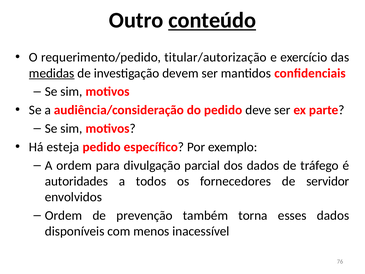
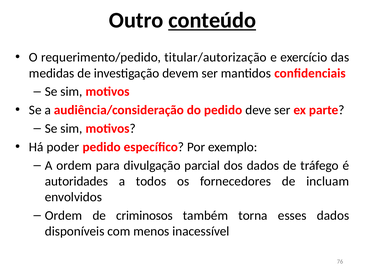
medidas underline: present -> none
esteja: esteja -> poder
servidor: servidor -> incluam
prevenção: prevenção -> criminosos
